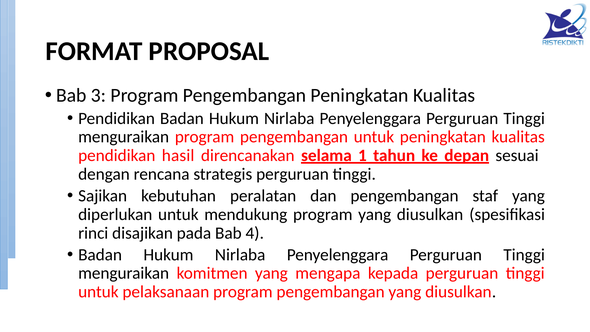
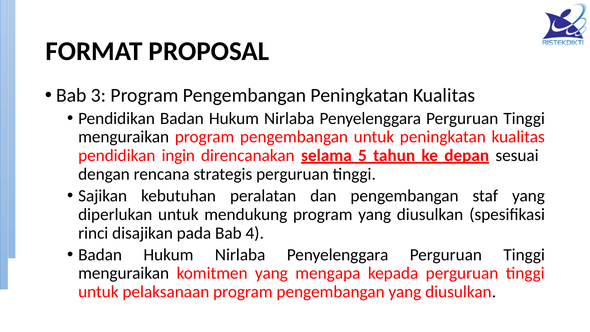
hasil: hasil -> ingin
1: 1 -> 5
